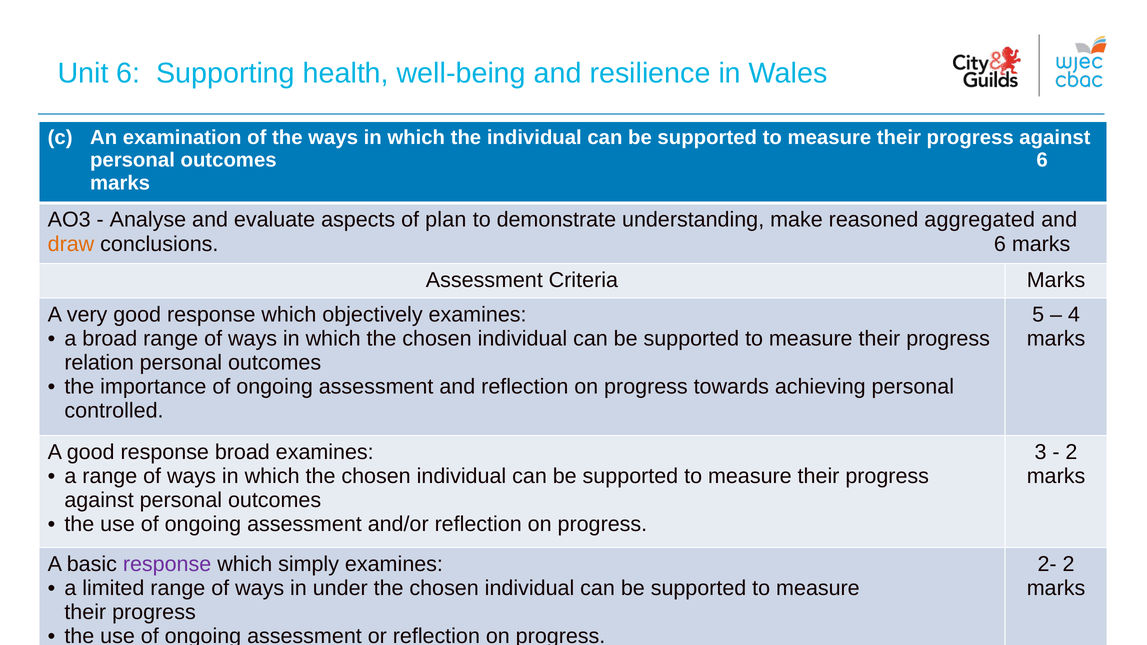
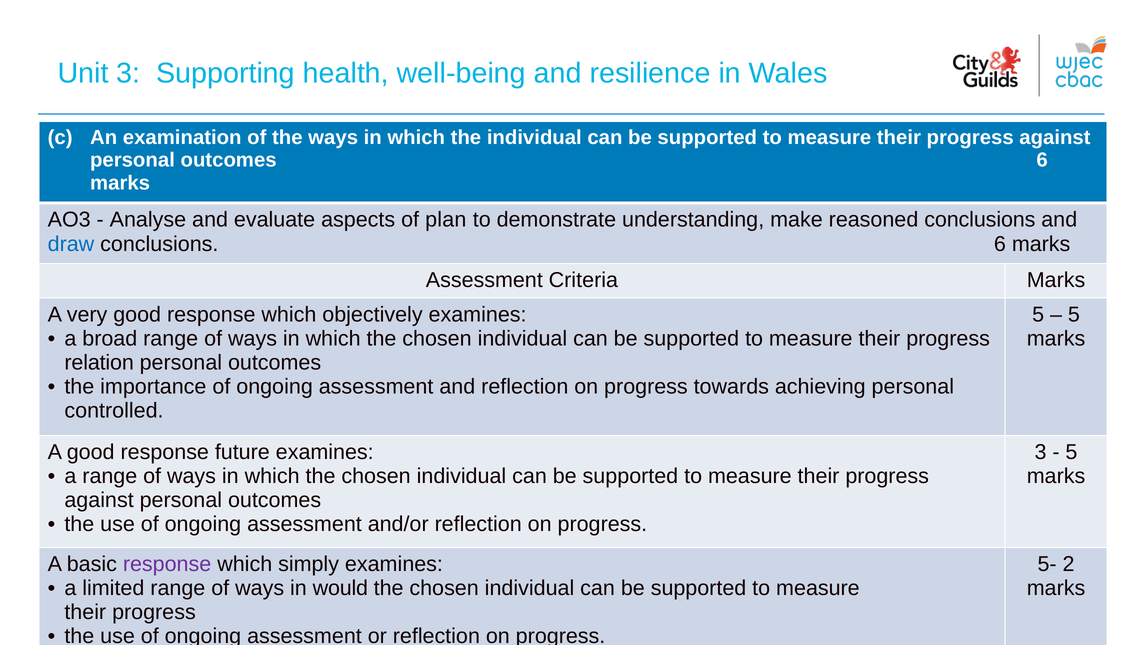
Unit 6: 6 -> 3
reasoned aggregated: aggregated -> conclusions
draw colour: orange -> blue
4 at (1074, 315): 4 -> 5
response broad: broad -> future
2 at (1071, 452): 2 -> 5
2-: 2- -> 5-
under: under -> would
